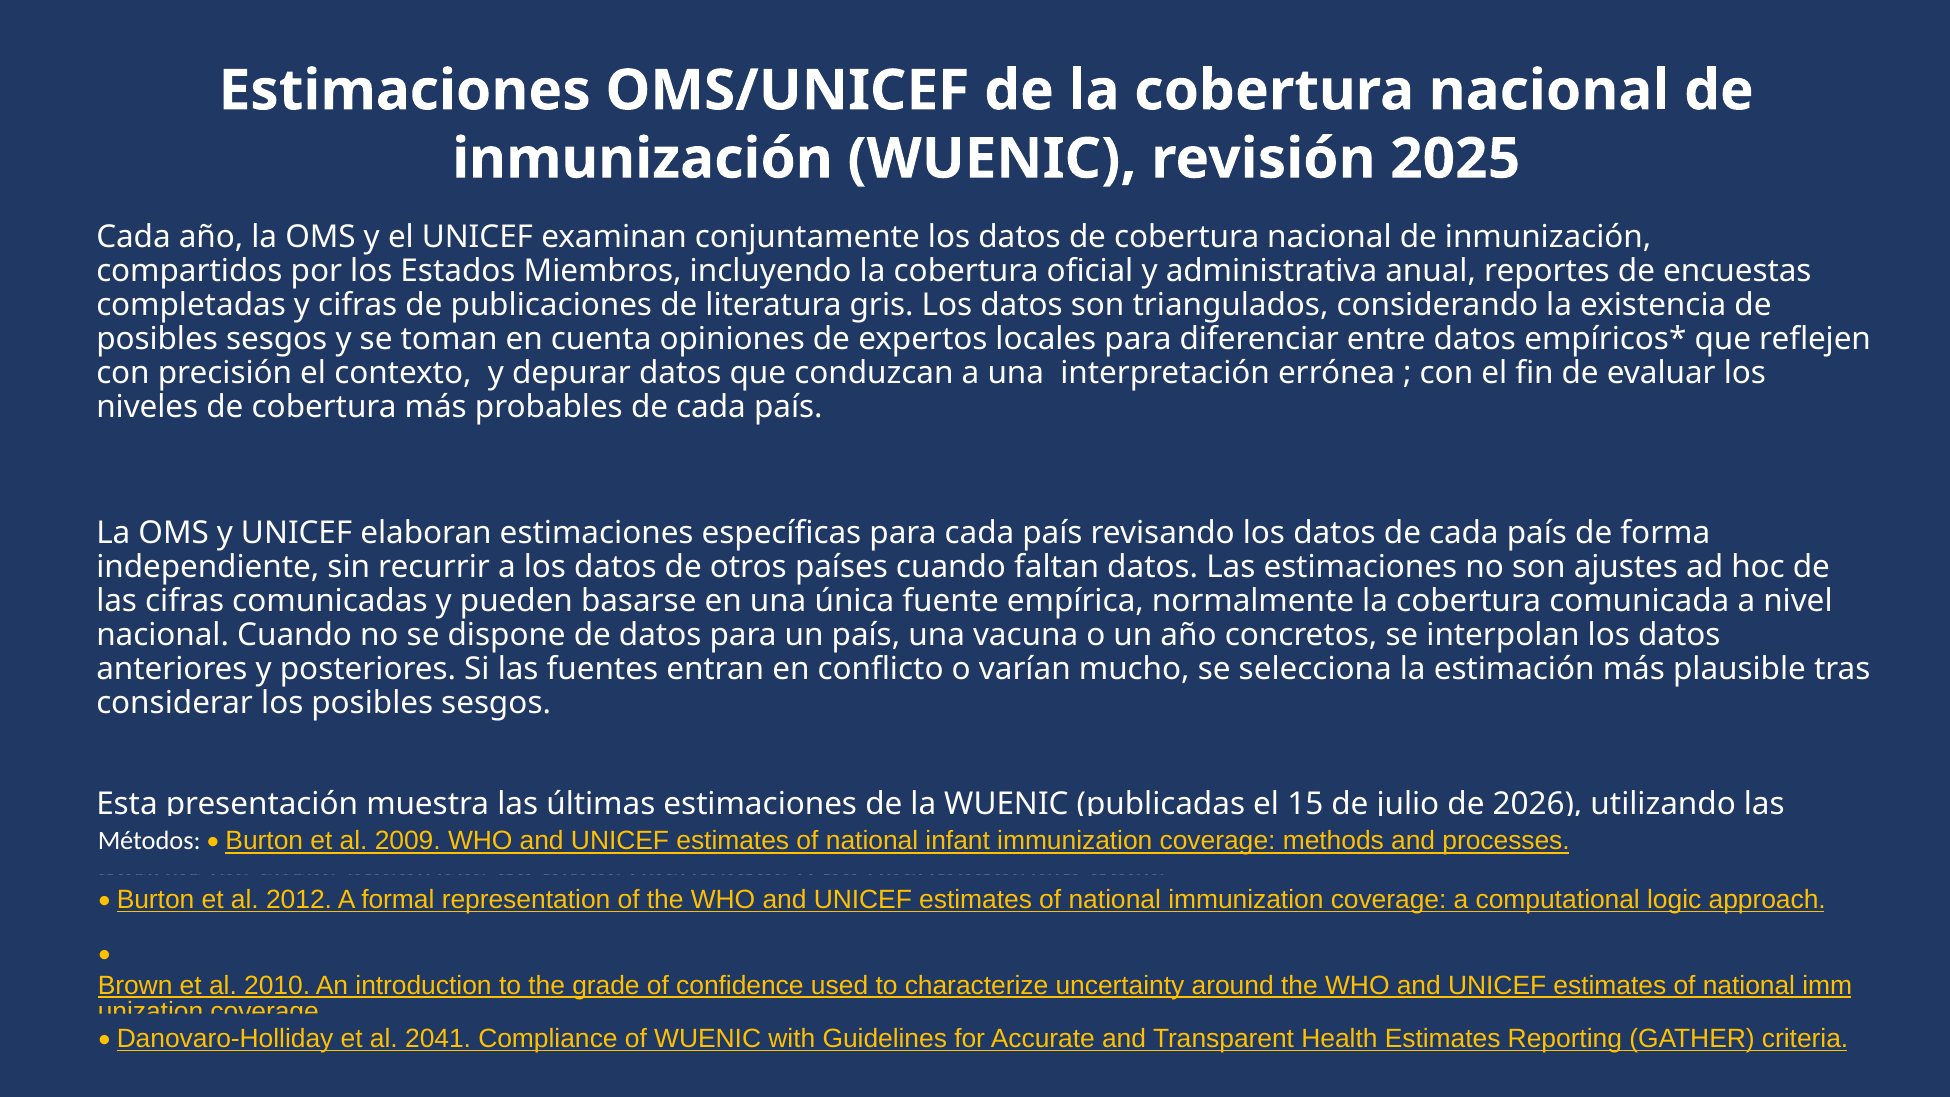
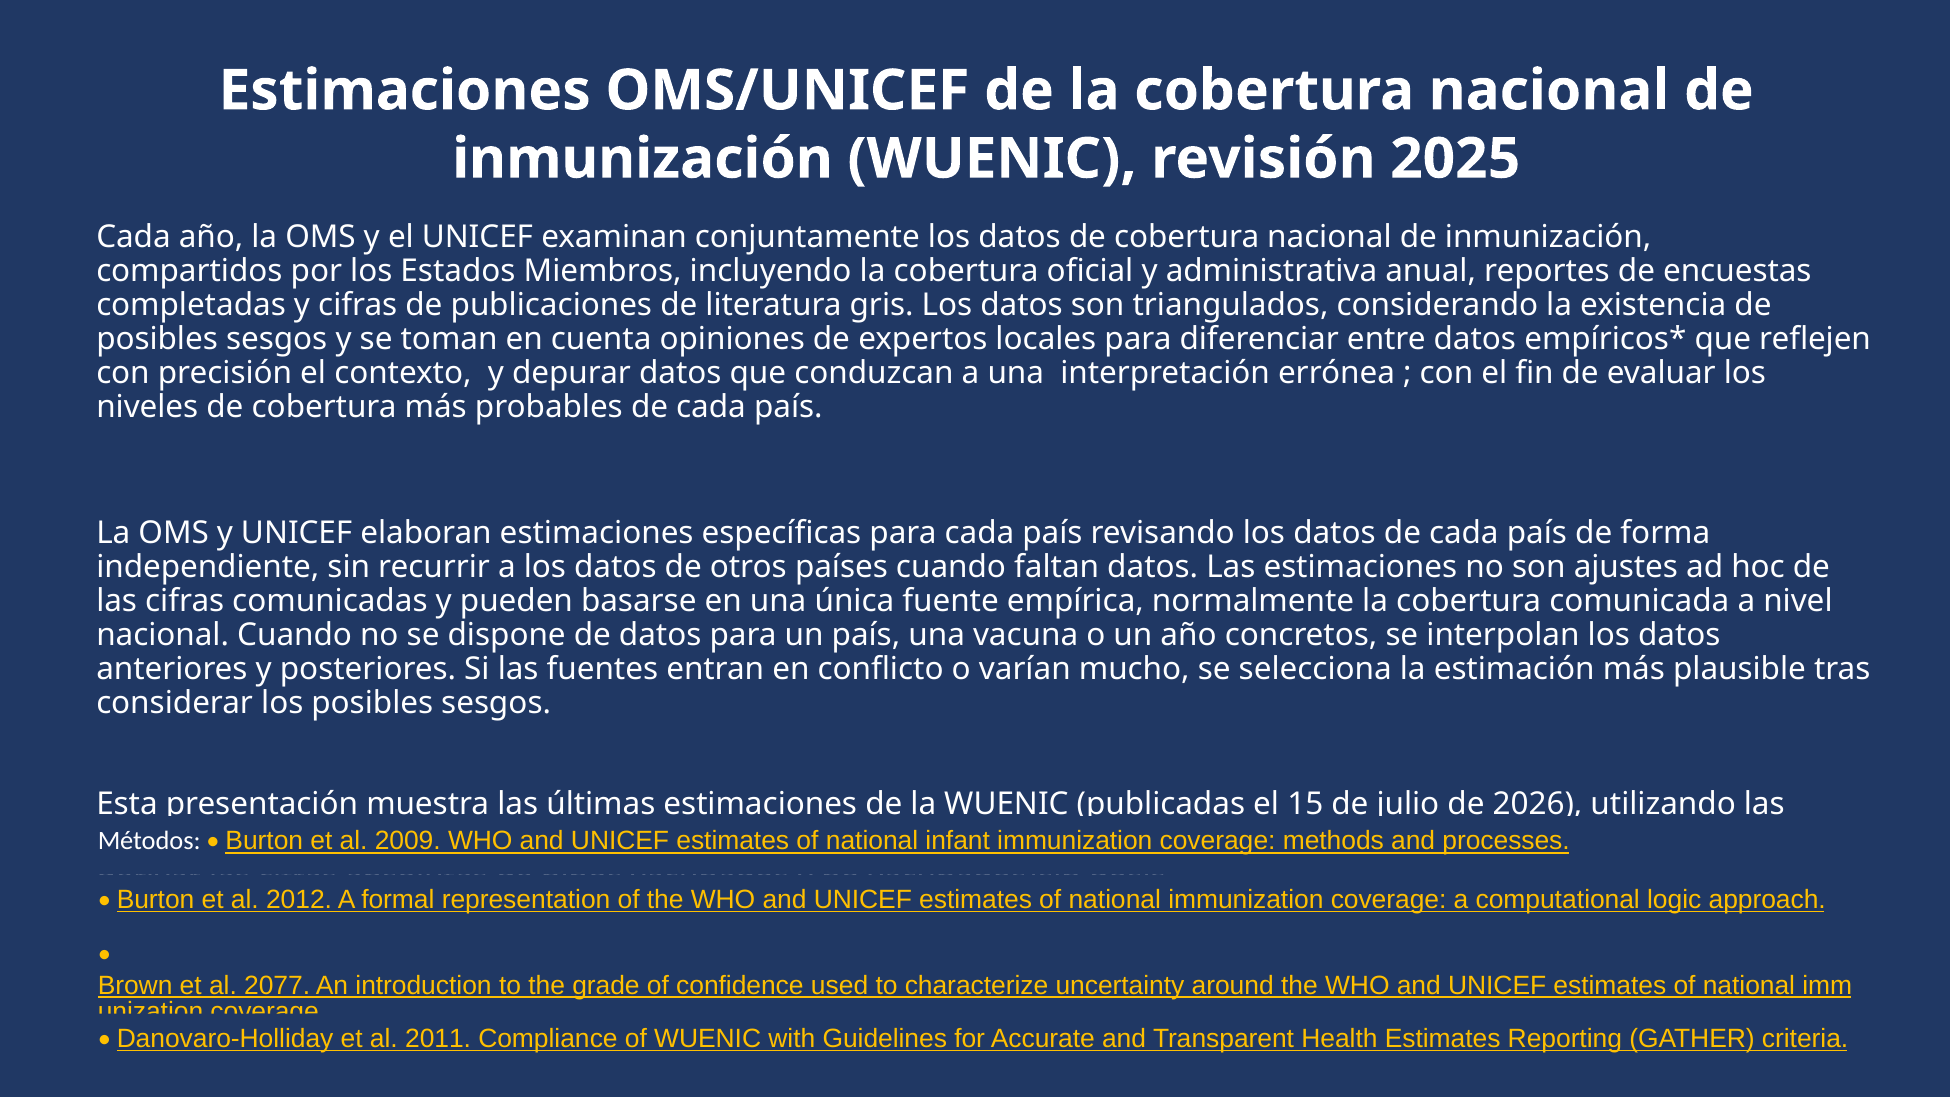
2010: 2010 -> 2077
2041: 2041 -> 2011
